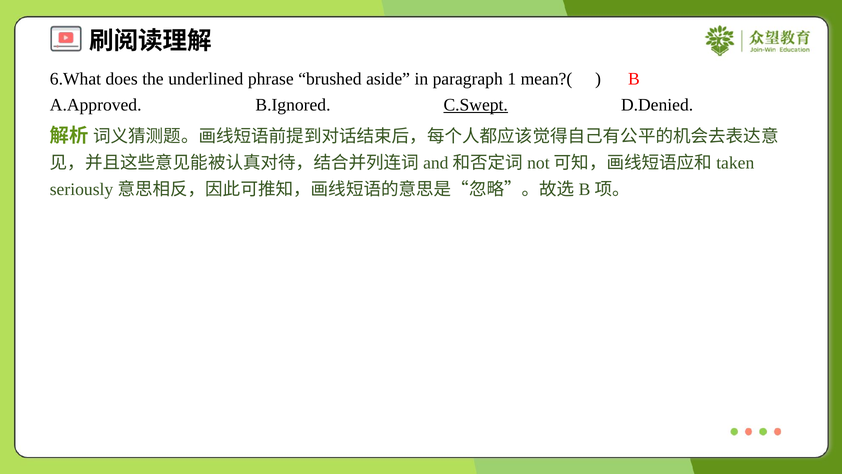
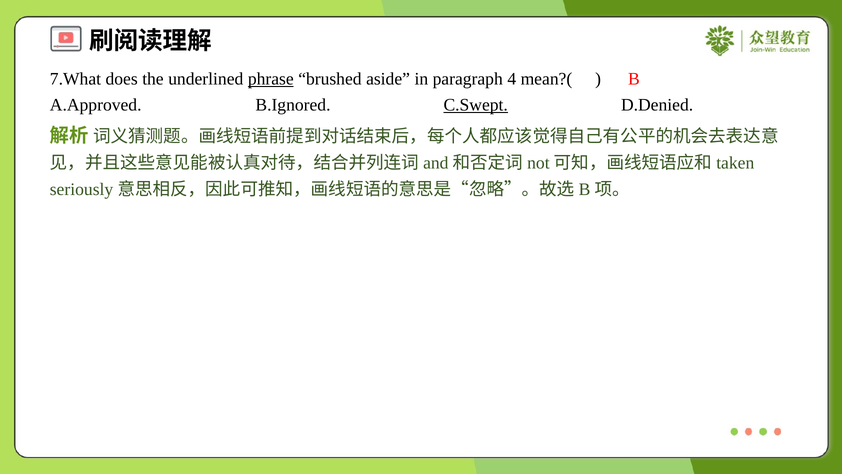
6.What: 6.What -> 7.What
phrase underline: none -> present
1: 1 -> 4
